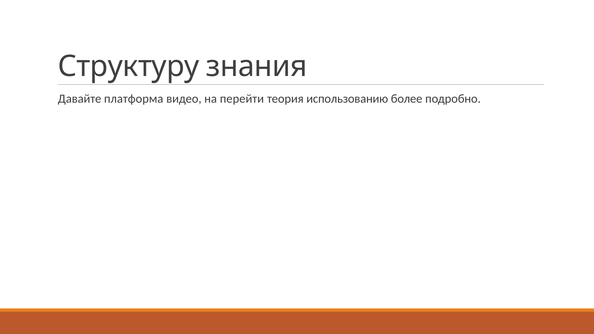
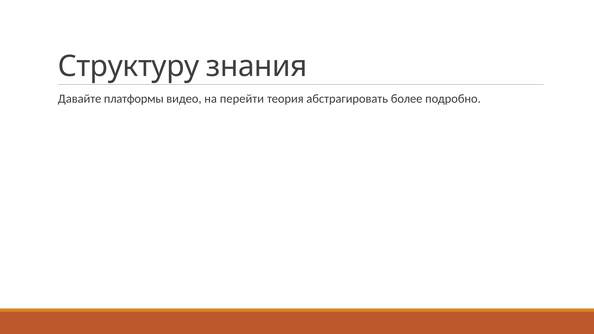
платформа: платформа -> платформы
использованию: использованию -> абстрагировать
